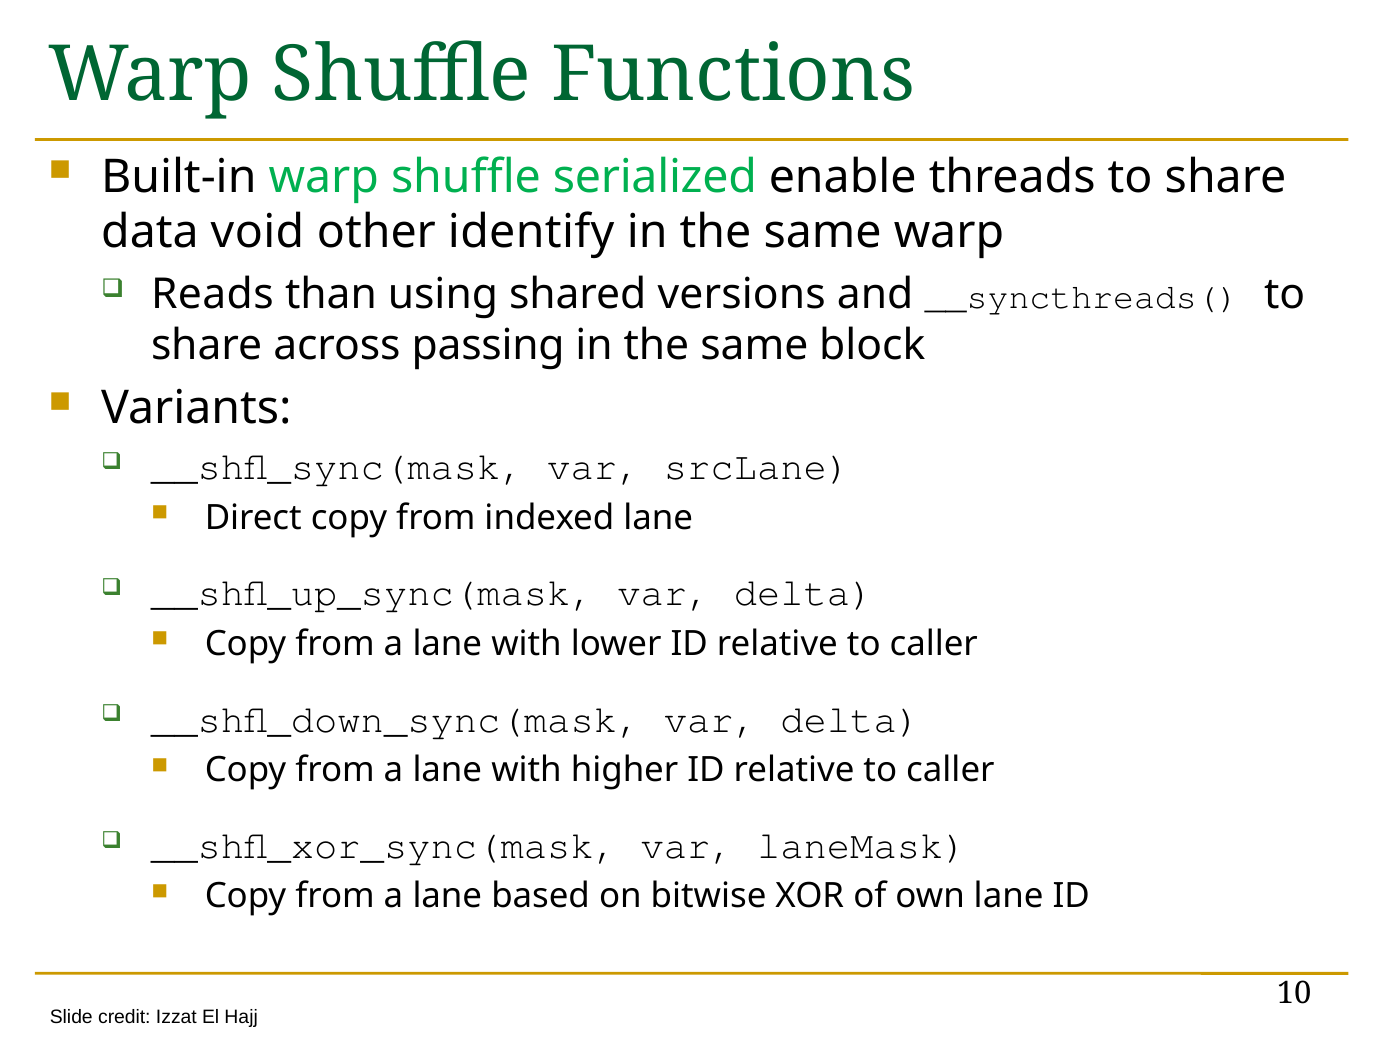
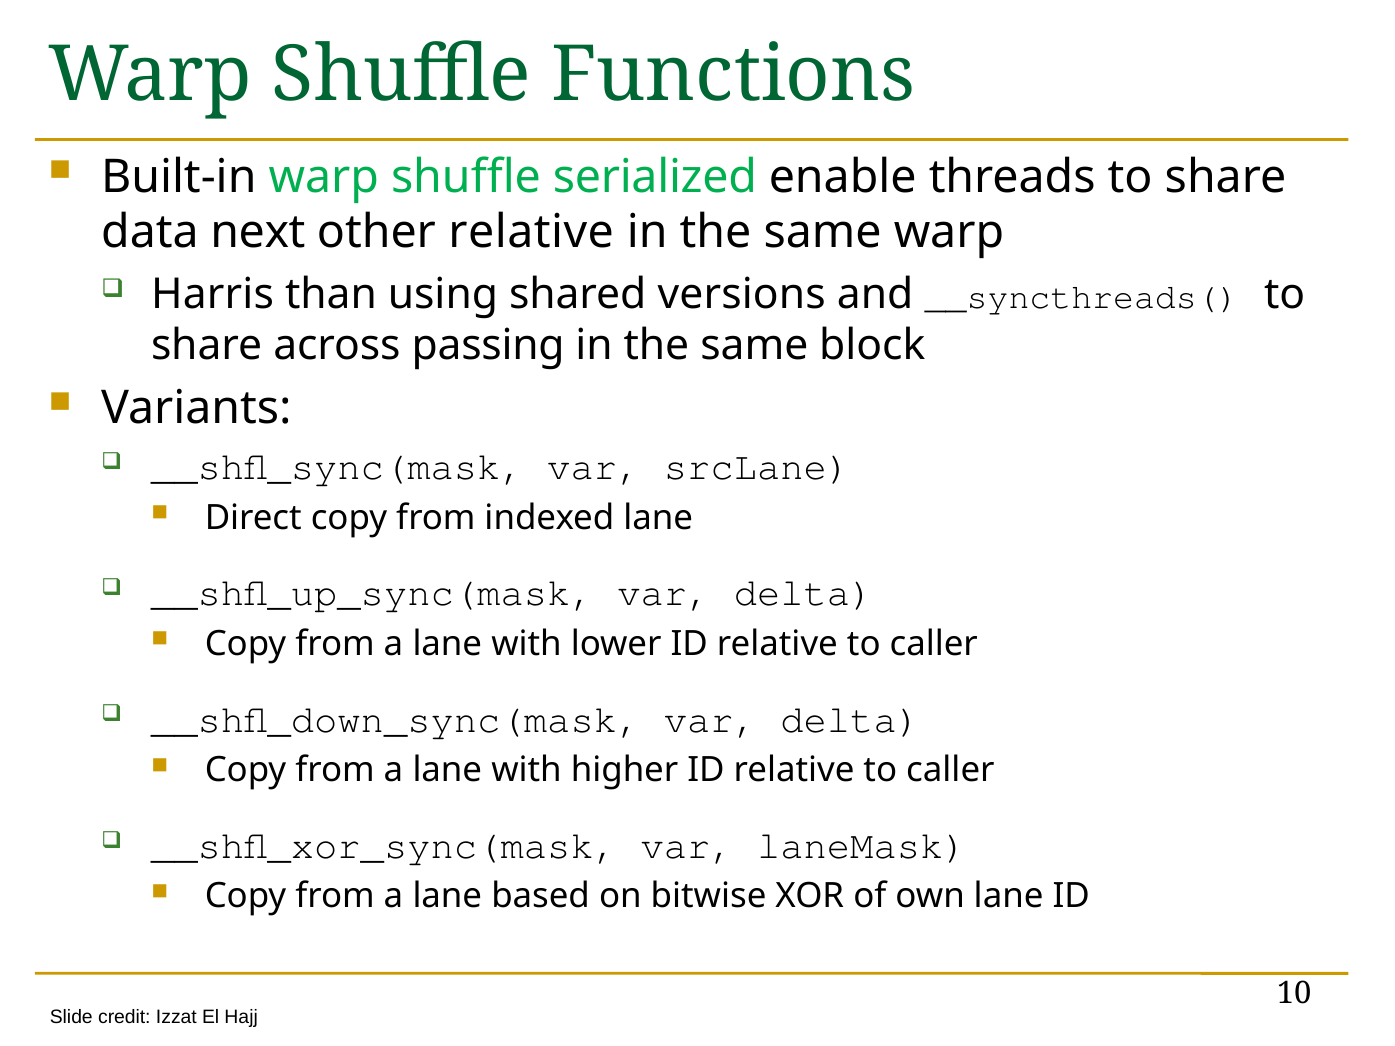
void: void -> next
other identify: identify -> relative
Reads: Reads -> Harris
